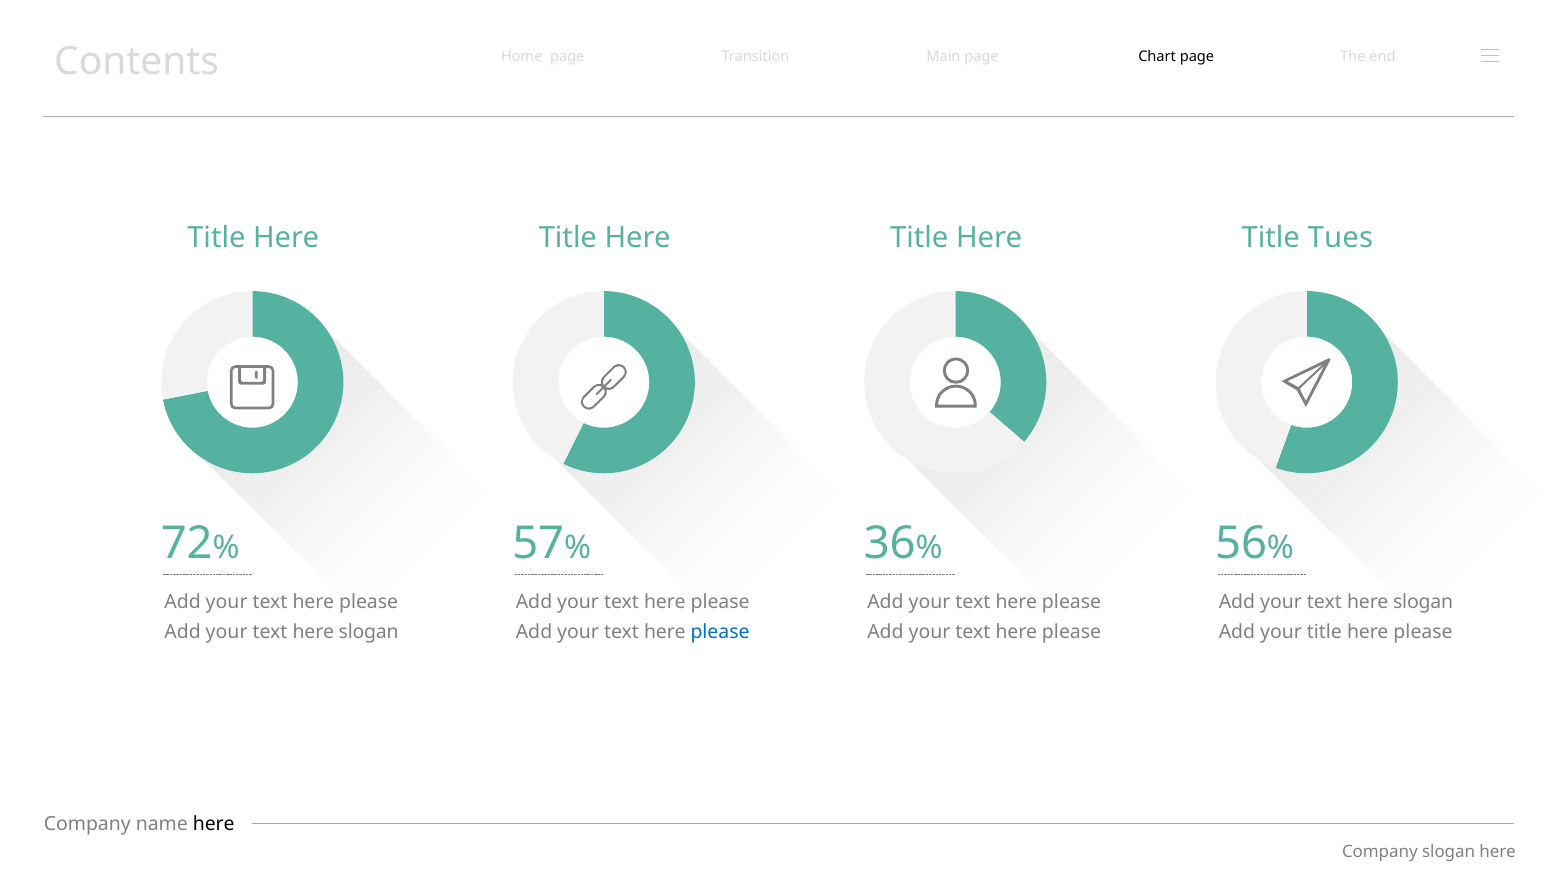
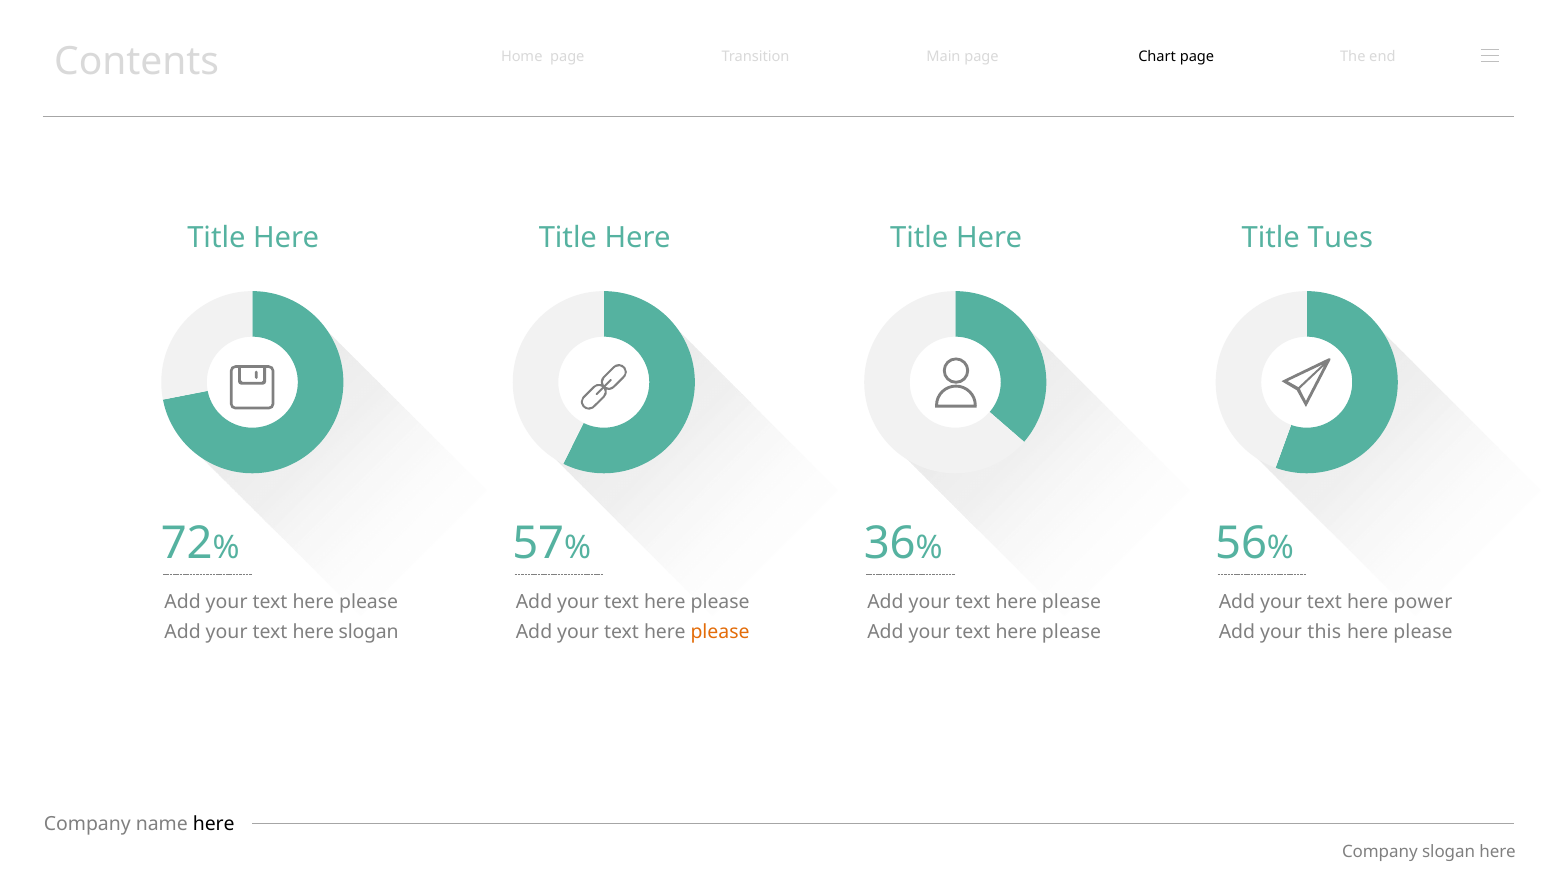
slogan at (1423, 602): slogan -> power
please at (720, 632) colour: blue -> orange
your title: title -> this
